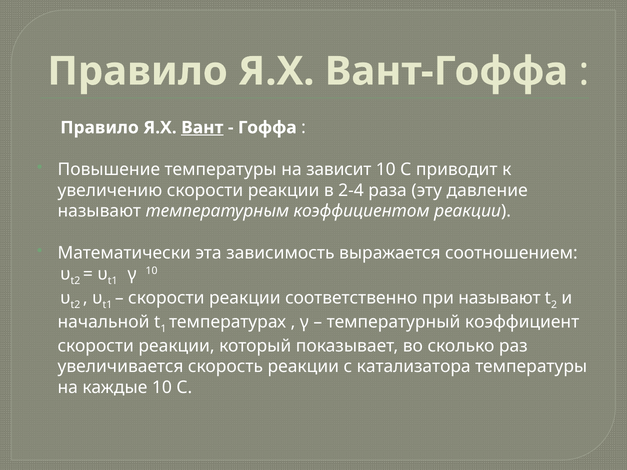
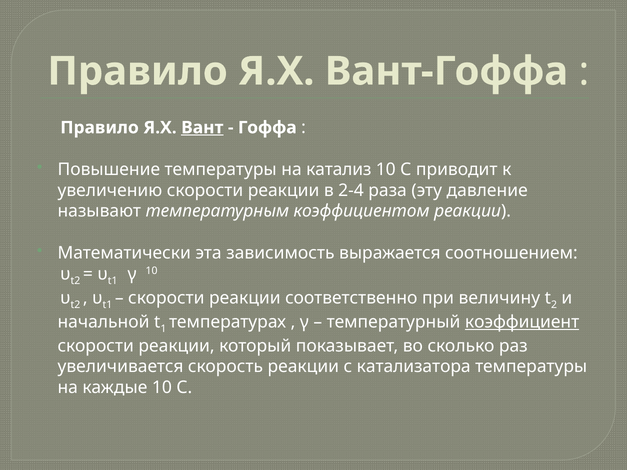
зависит: зависит -> катализ
при называют: называют -> величину
коэффициент underline: none -> present
